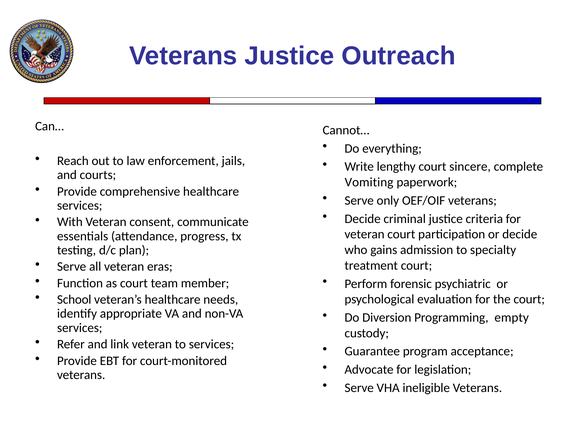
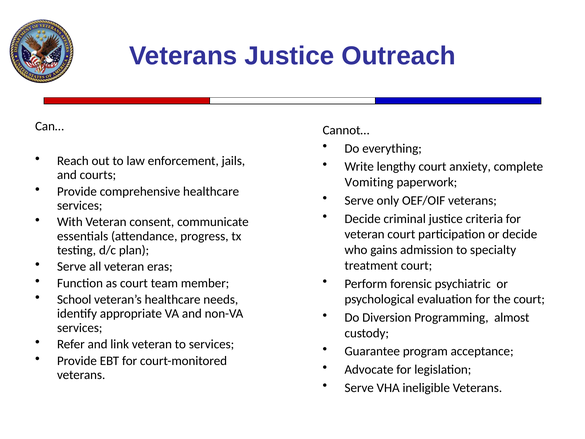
sincere: sincere -> anxiety
empty: empty -> almost
